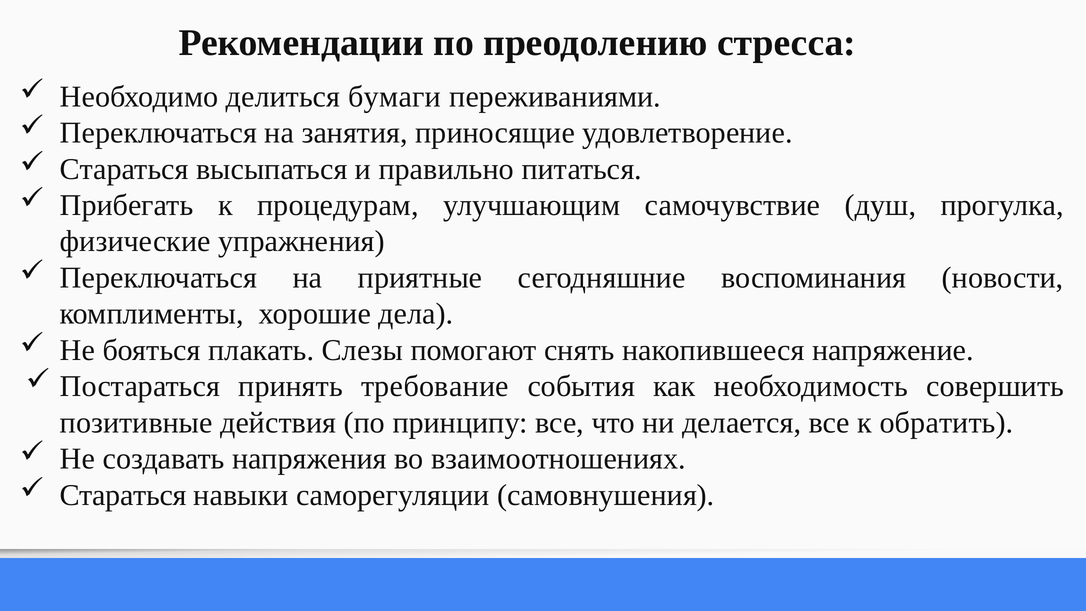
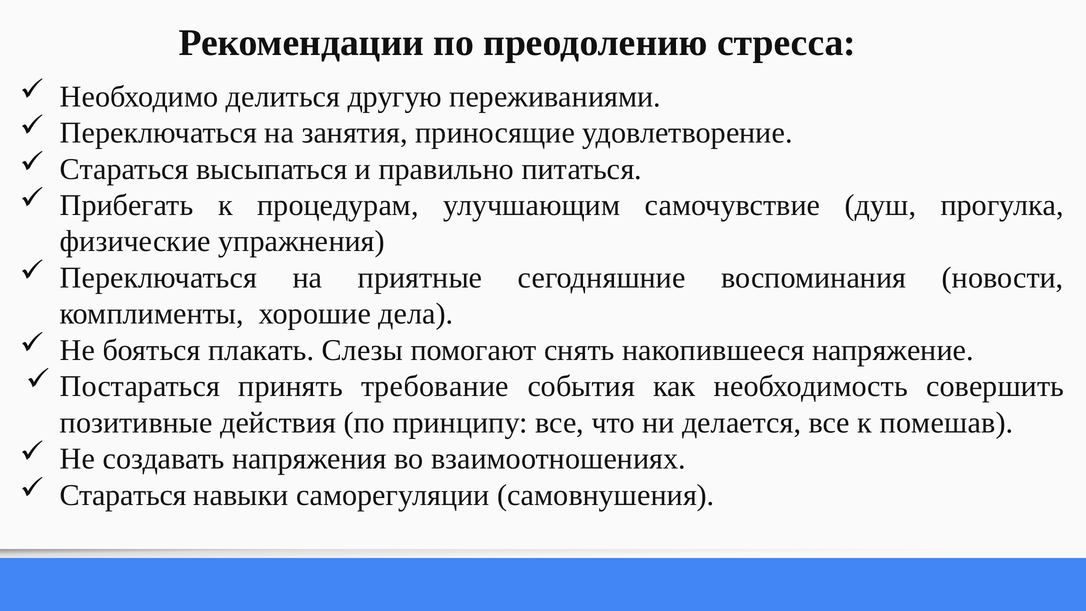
бумаги: бумаги -> другую
обратить: обратить -> помешав
